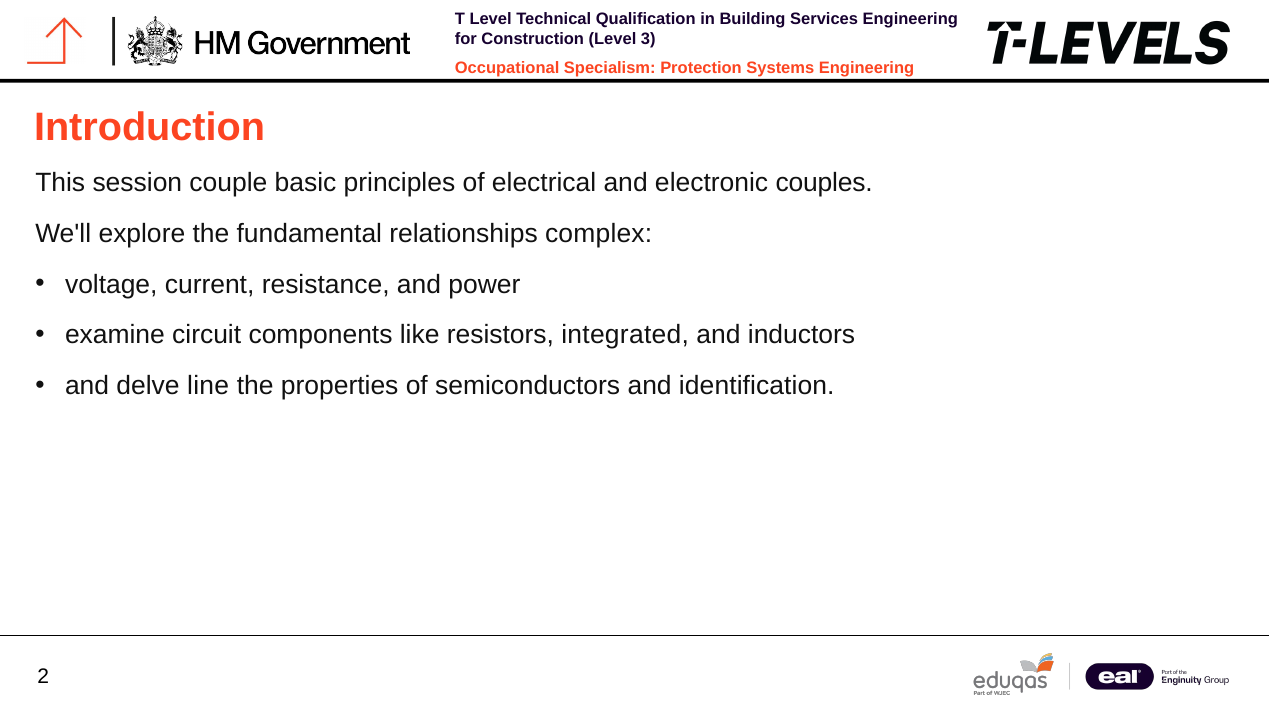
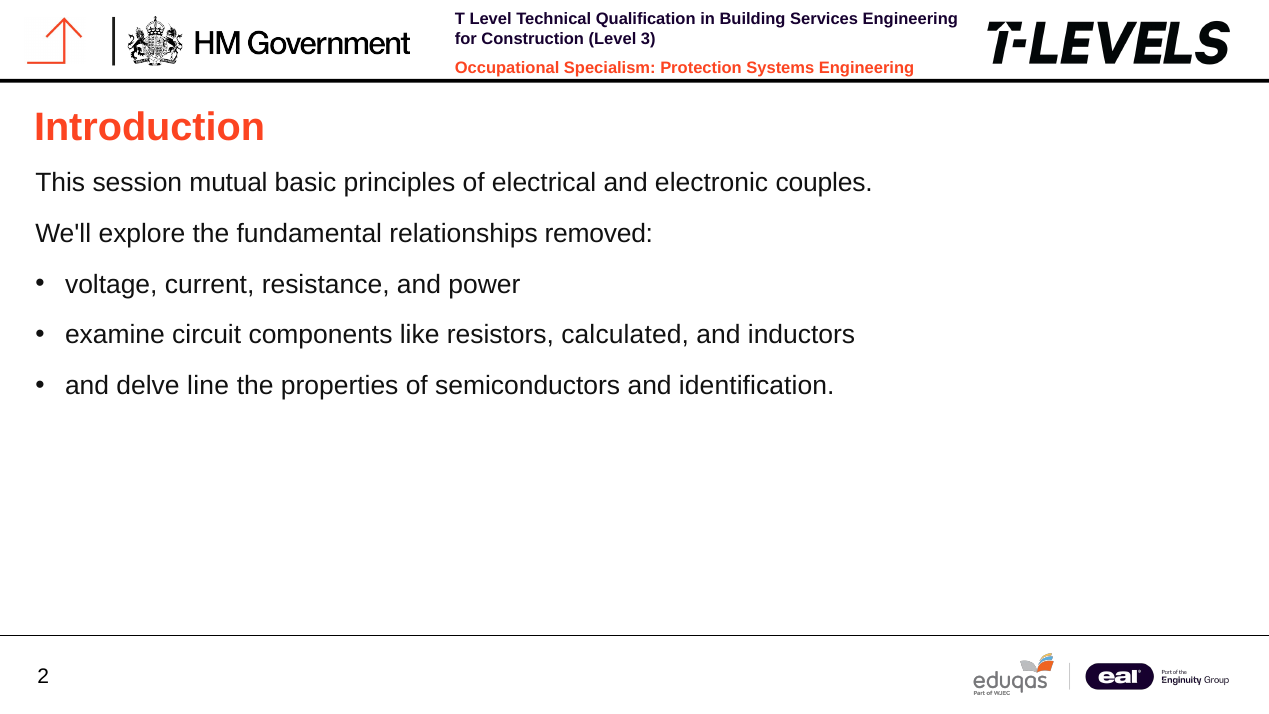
couple: couple -> mutual
complex: complex -> removed
integrated: integrated -> calculated
